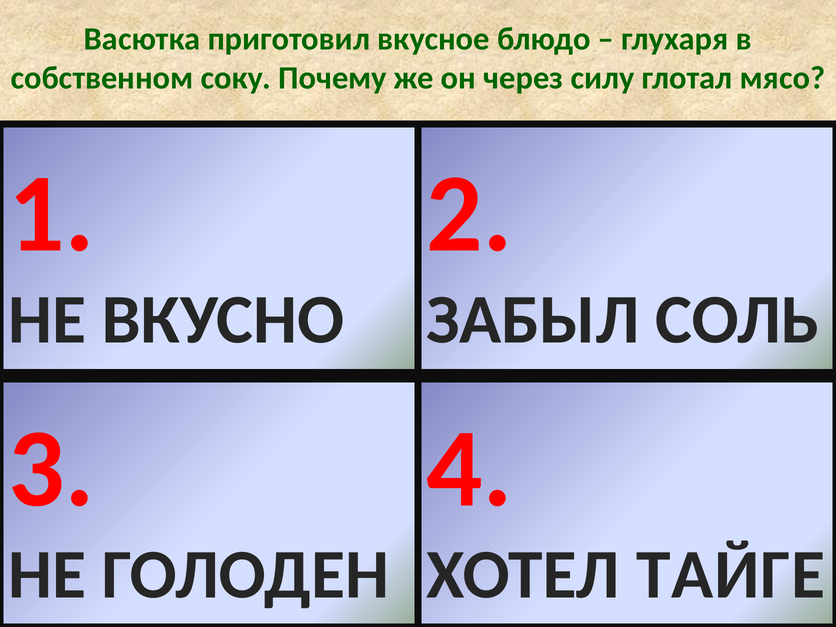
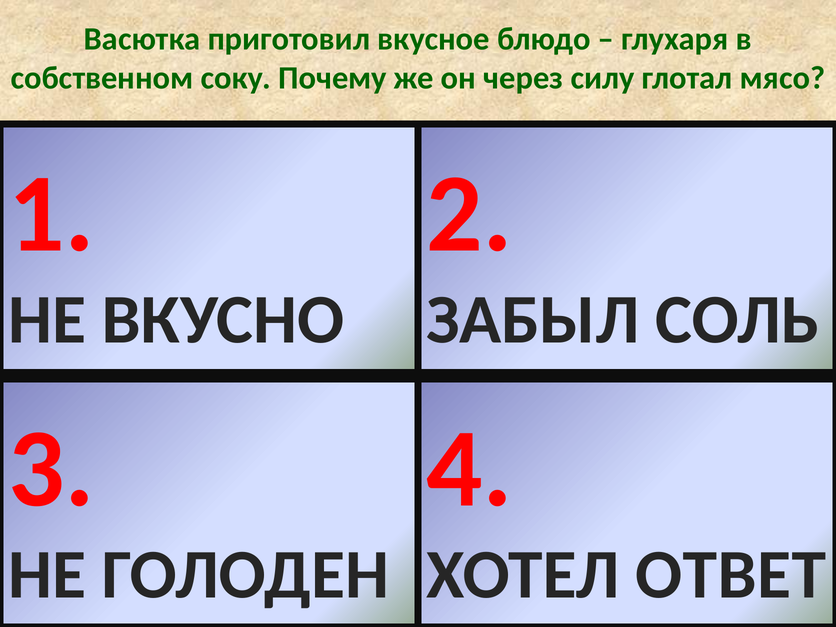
ТАЙГЕ: ТАЙГЕ -> ОТВЕТ
